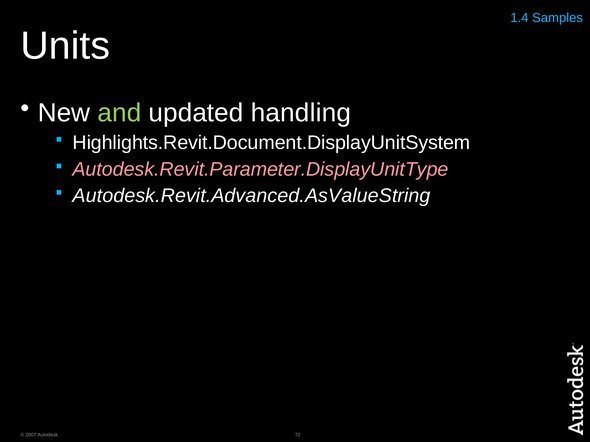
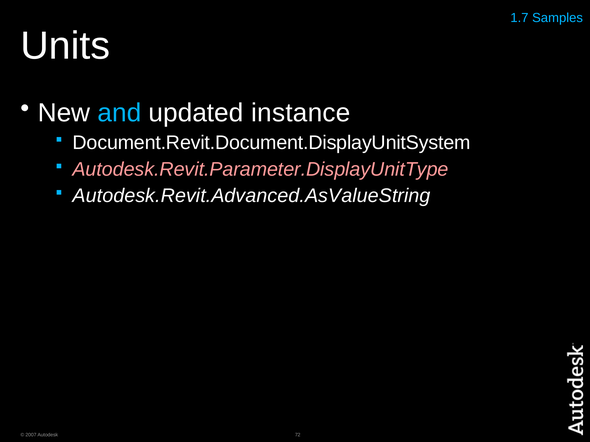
1.4: 1.4 -> 1.7
and colour: light green -> light blue
handling: handling -> instance
Highlights.Revit.Document.DisplayUnitSystem: Highlights.Revit.Document.DisplayUnitSystem -> Document.Revit.Document.DisplayUnitSystem
